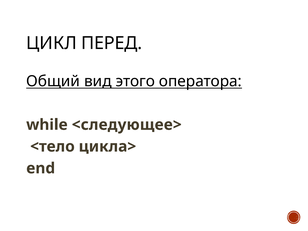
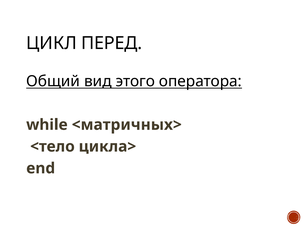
<следующее>: <следующее> -> <матричных>
